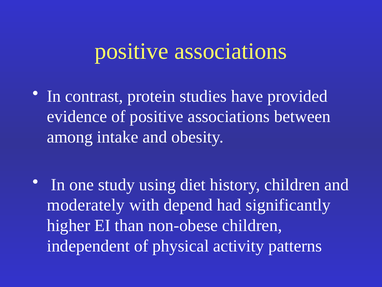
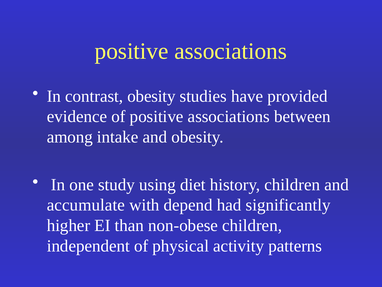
contrast protein: protein -> obesity
moderately: moderately -> accumulate
